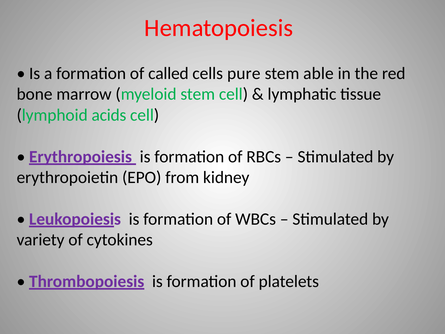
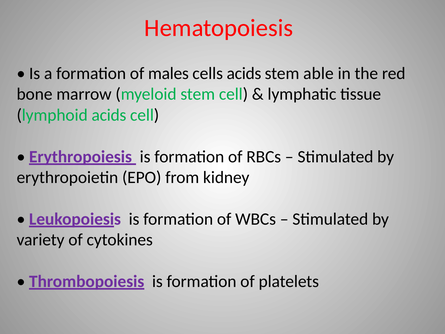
called: called -> males
cells pure: pure -> acids
